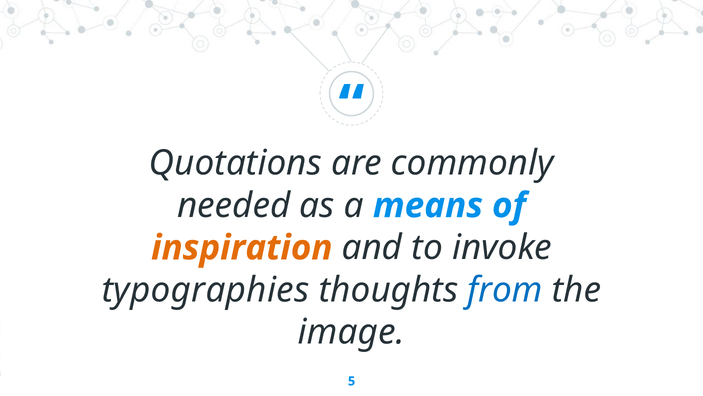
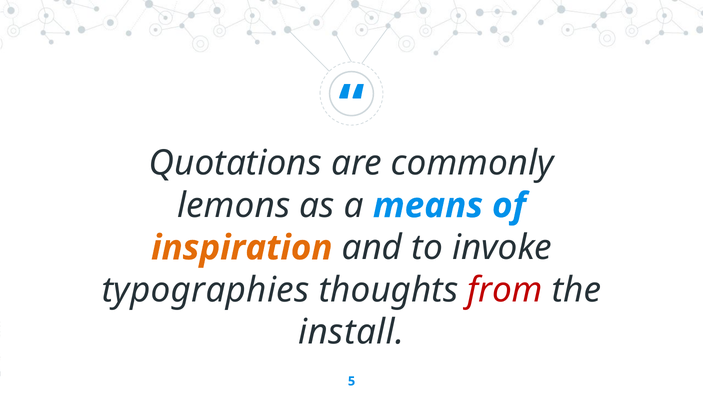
needed: needed -> lemons
from colour: blue -> red
image: image -> install
